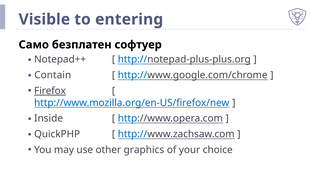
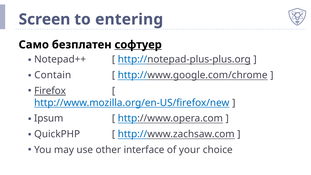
Visible: Visible -> Screen
софтуер underline: none -> present
Inside: Inside -> Ipsum
graphics: graphics -> interface
